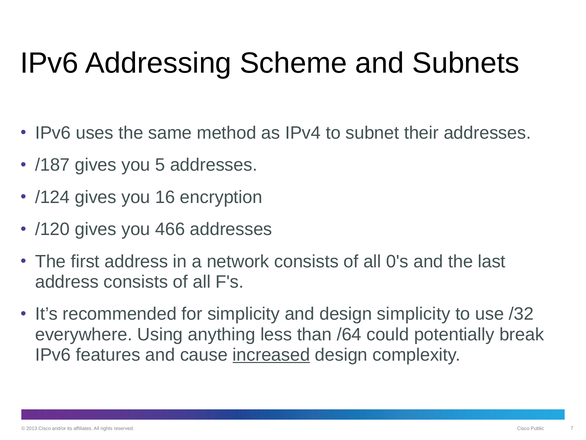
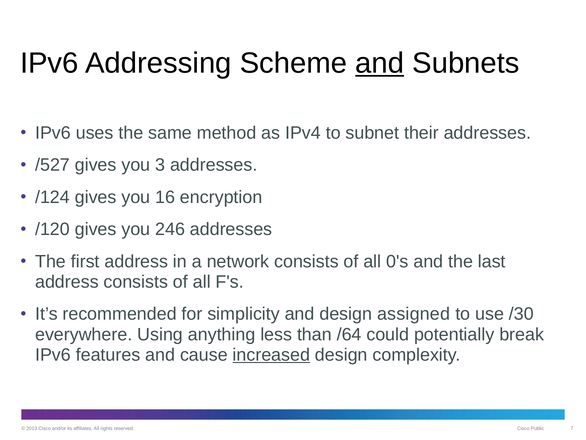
and at (380, 63) underline: none -> present
/187: /187 -> /527
5: 5 -> 3
466: 466 -> 246
design simplicity: simplicity -> assigned
/32: /32 -> /30
